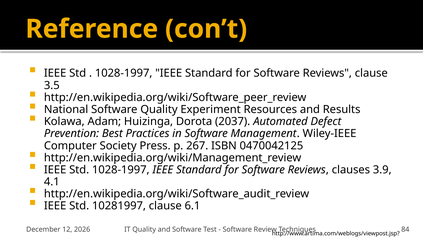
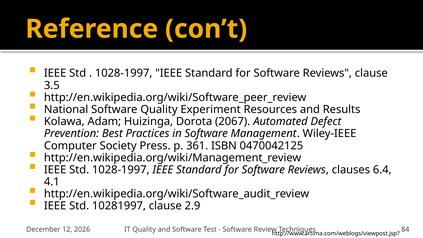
2037: 2037 -> 2067
267: 267 -> 361
3.9: 3.9 -> 6.4
6.1: 6.1 -> 2.9
